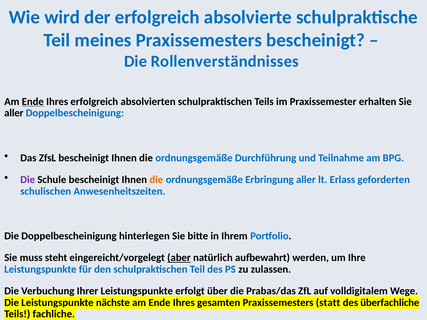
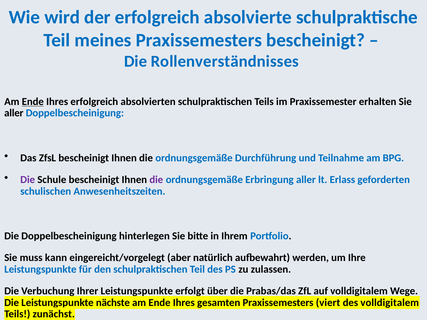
die at (156, 180) colour: orange -> purple
steht: steht -> kann
aber underline: present -> none
statt: statt -> viert
des überfachliche: überfachliche -> volldigitalem
fachliche: fachliche -> zunächst
